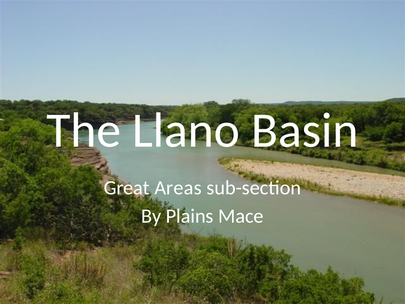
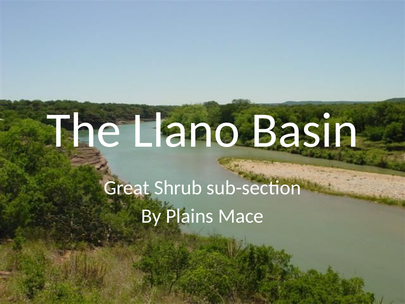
Areas: Areas -> Shrub
